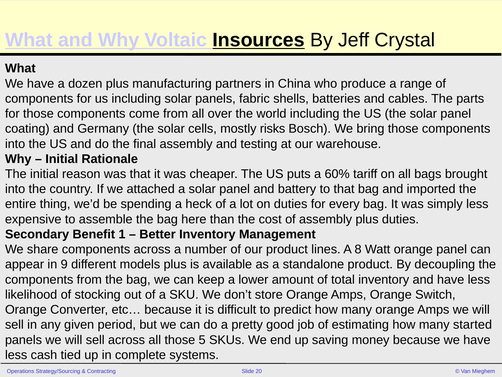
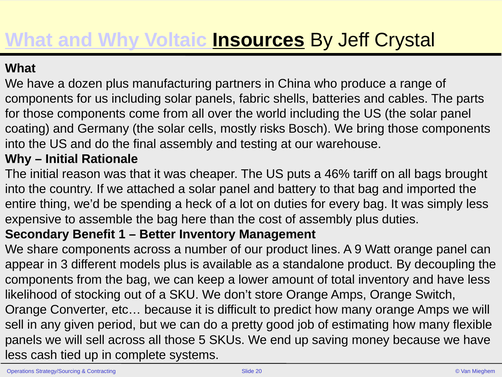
60%: 60% -> 46%
8: 8 -> 9
9: 9 -> 3
started: started -> flexible
